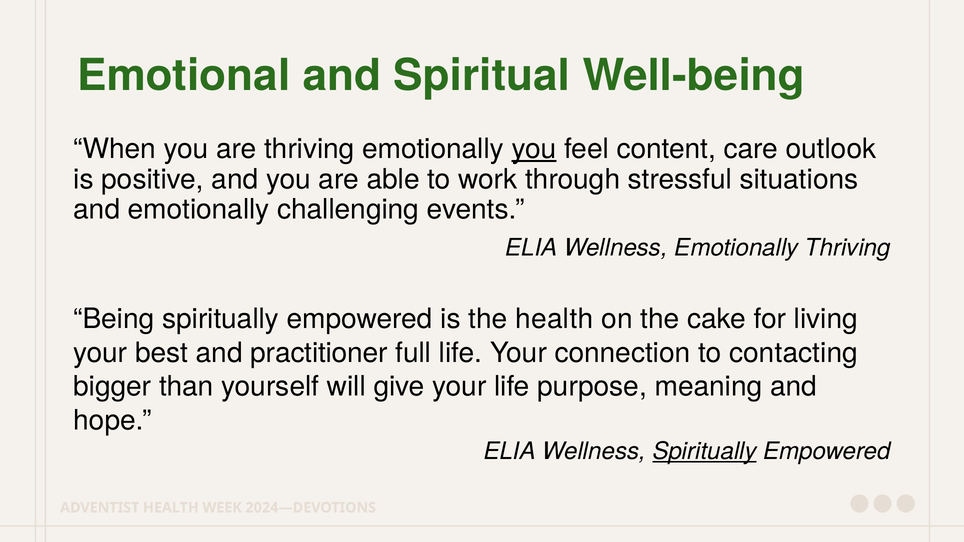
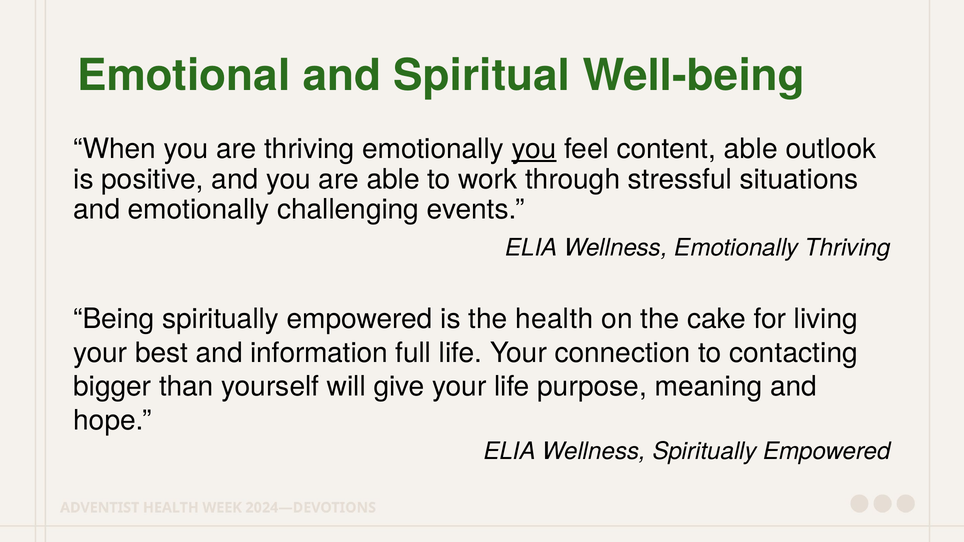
content care: care -> able
practitioner: practitioner -> information
Spiritually at (705, 452) underline: present -> none
